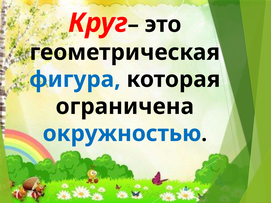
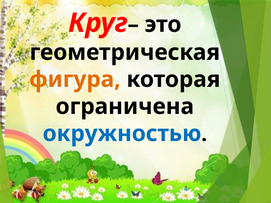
фигура colour: blue -> orange
